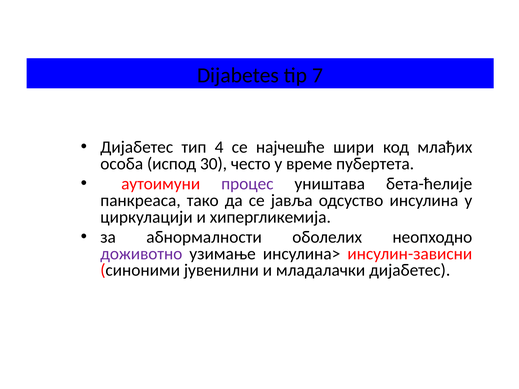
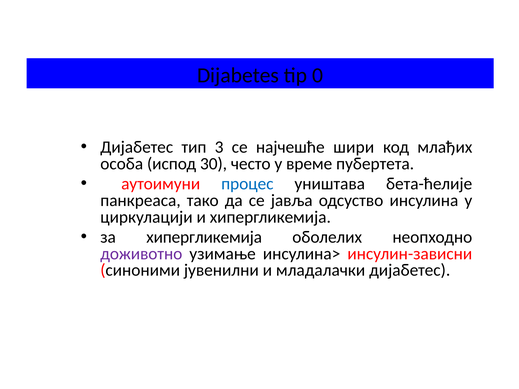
7: 7 -> 0
4: 4 -> 3
процес colour: purple -> blue
за абнормалности: абнормалности -> хипергликемија
